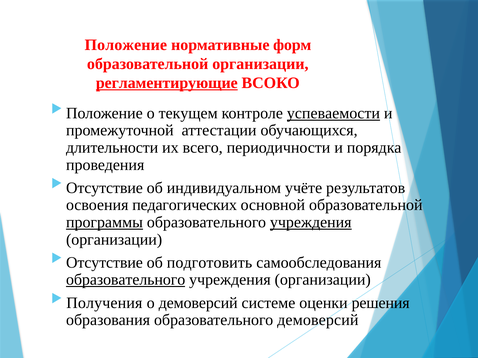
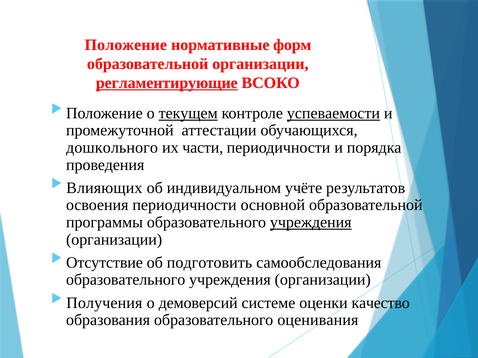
текущем underline: none -> present
длительности: длительности -> дошкольного
всего: всего -> части
Отсутствие at (104, 188): Отсутствие -> Влияющих
освоения педагогических: педагогических -> периодичности
программы underline: present -> none
образовательного at (126, 280) underline: present -> none
решения: решения -> качество
образовательного демоверсий: демоверсий -> оценивания
